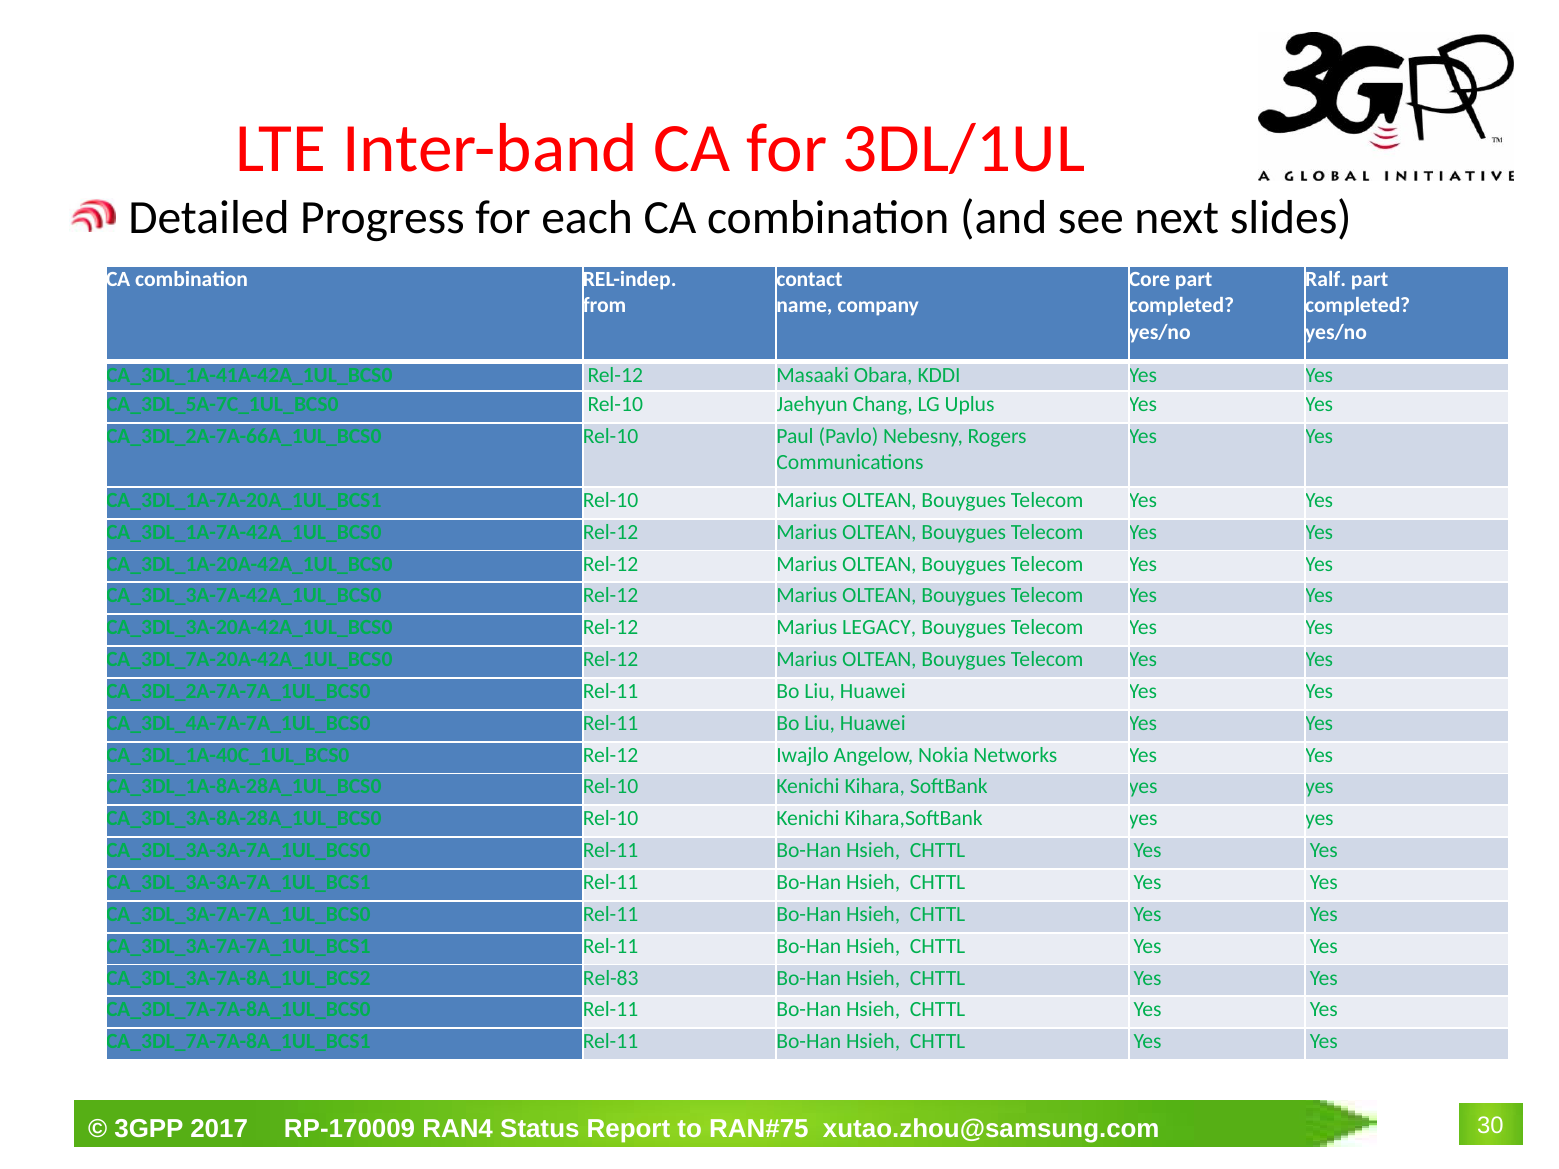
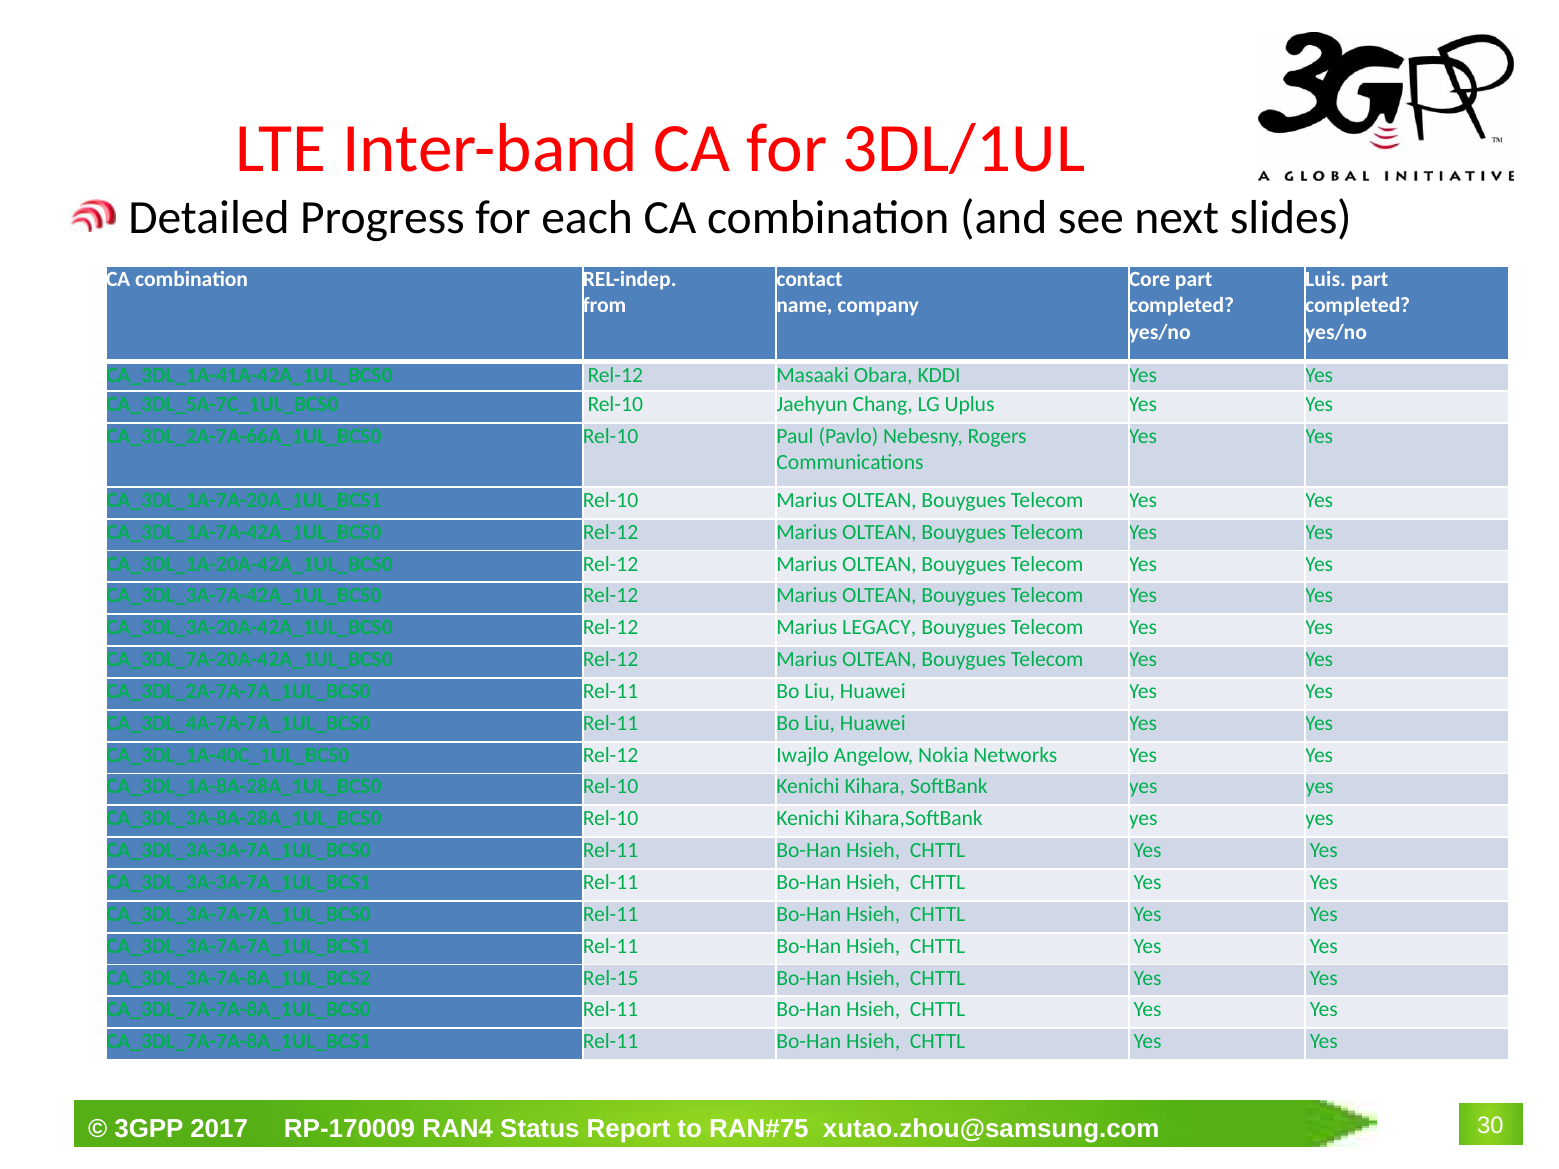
Ralf: Ralf -> Luis
Rel-83: Rel-83 -> Rel-15
